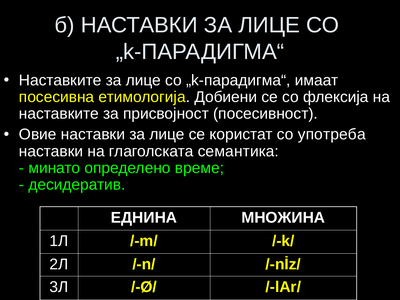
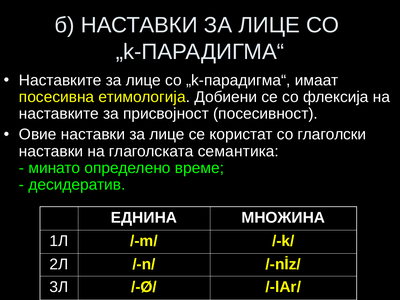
употреба: употреба -> глаголски
